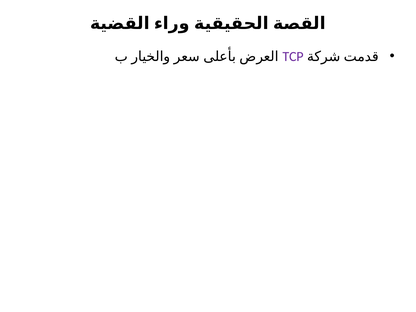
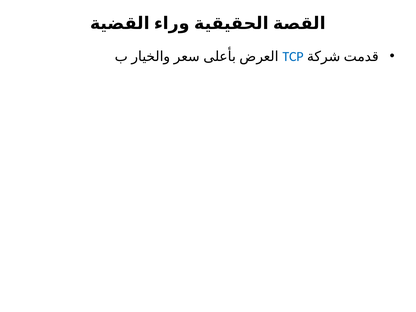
TCP colour: purple -> blue
